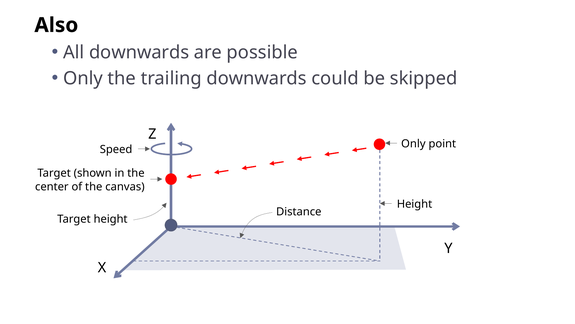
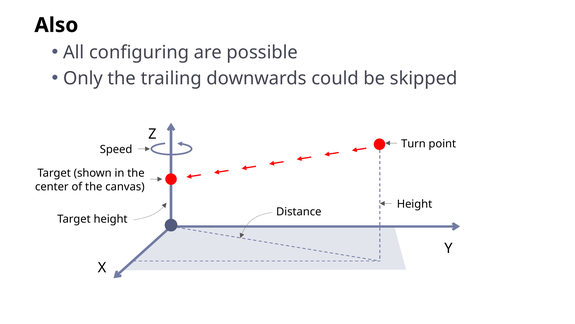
All downwards: downwards -> configuring
Only at (413, 144): Only -> Turn
